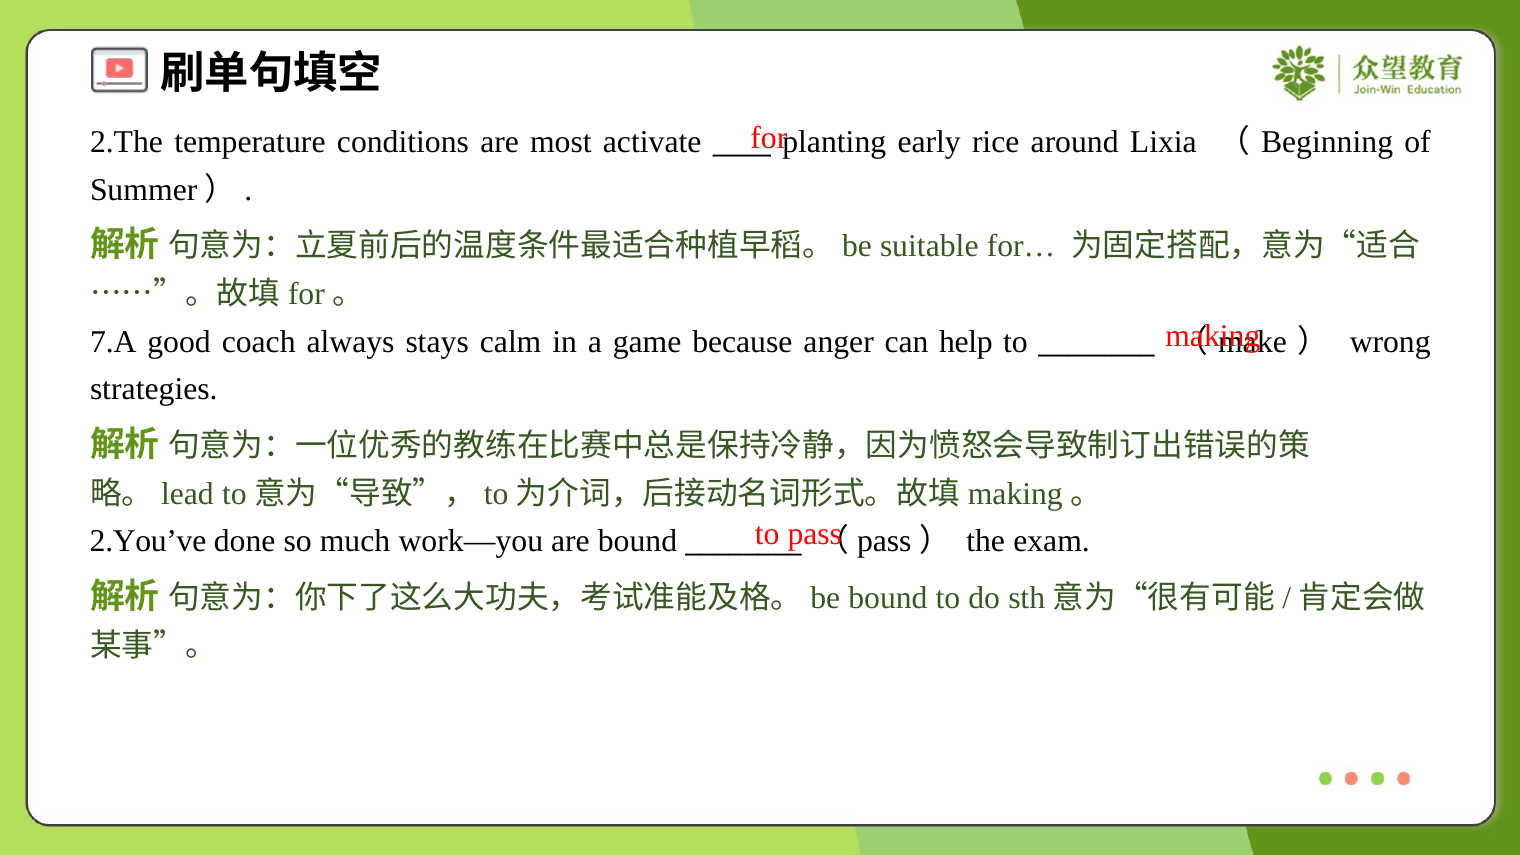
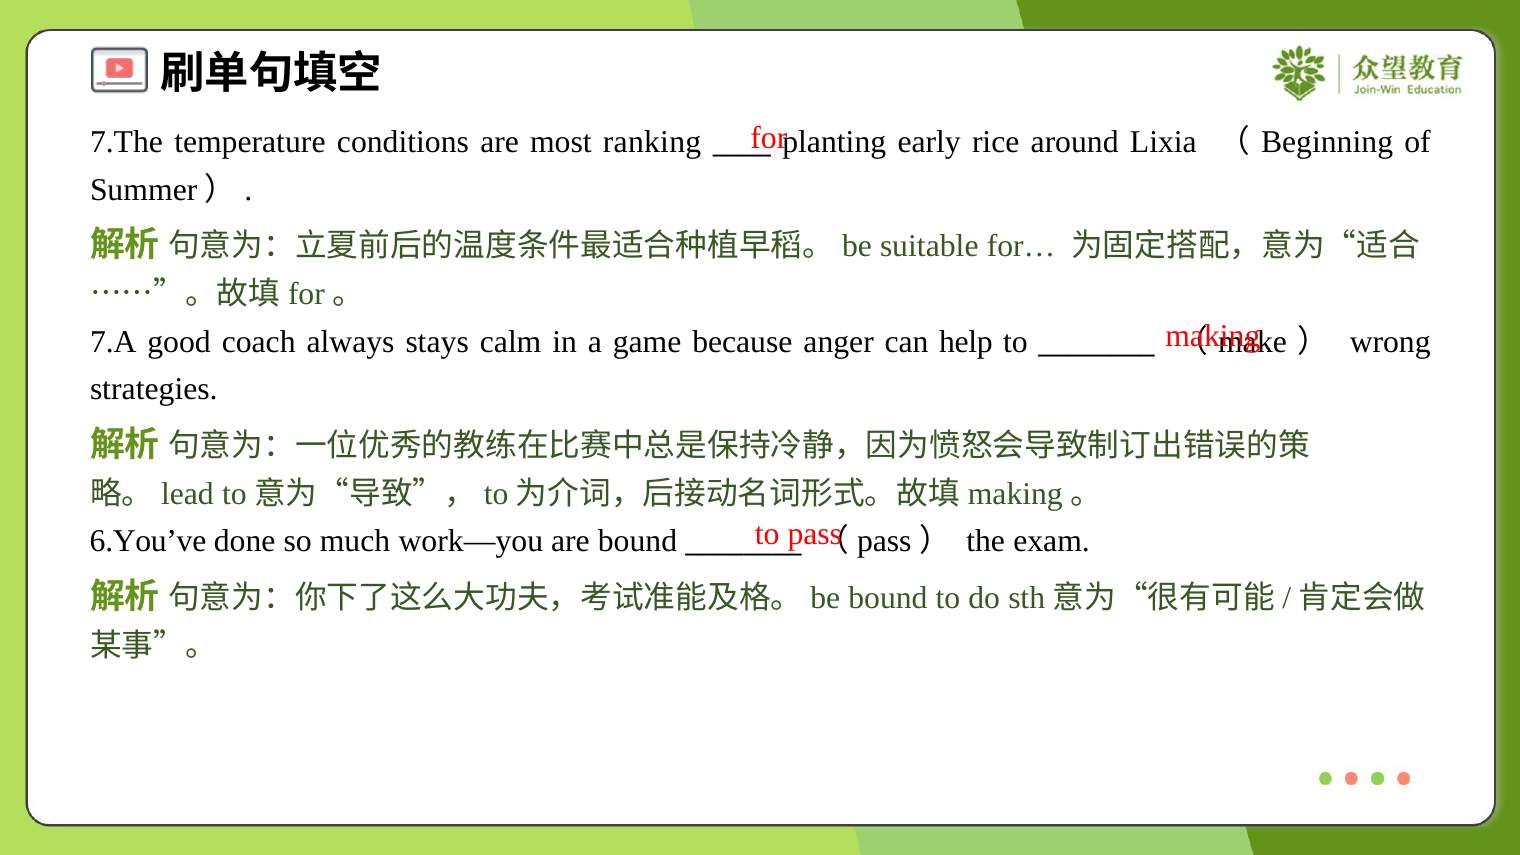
2.The: 2.The -> 7.The
activate: activate -> ranking
2.You’ve: 2.You’ve -> 6.You’ve
